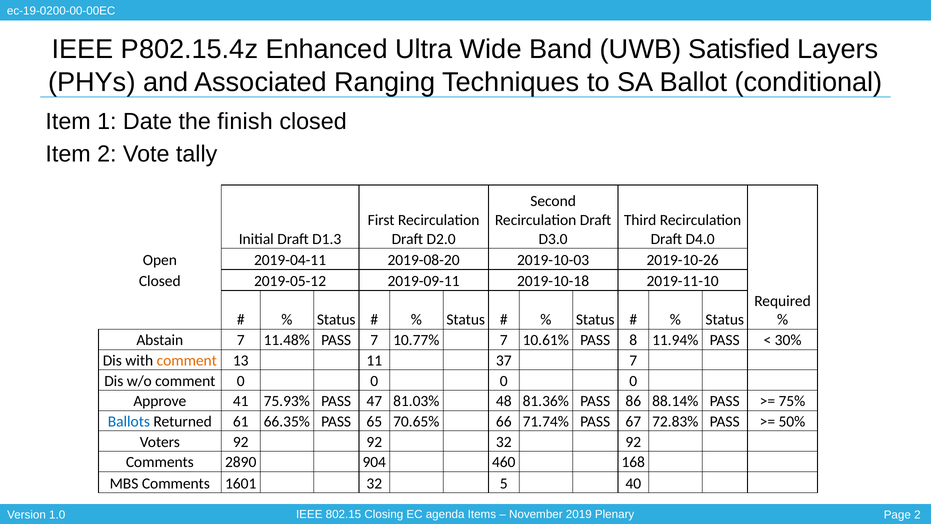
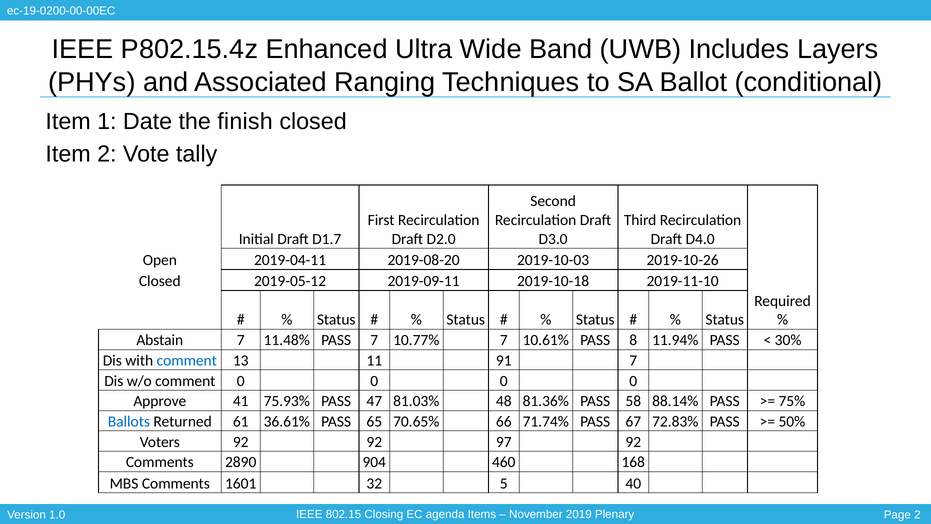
Satisfied: Satisfied -> Includes
D1.3: D1.3 -> D1.7
comment at (187, 360) colour: orange -> blue
37: 37 -> 91
86: 86 -> 58
66.35%: 66.35% -> 36.61%
92 32: 32 -> 97
